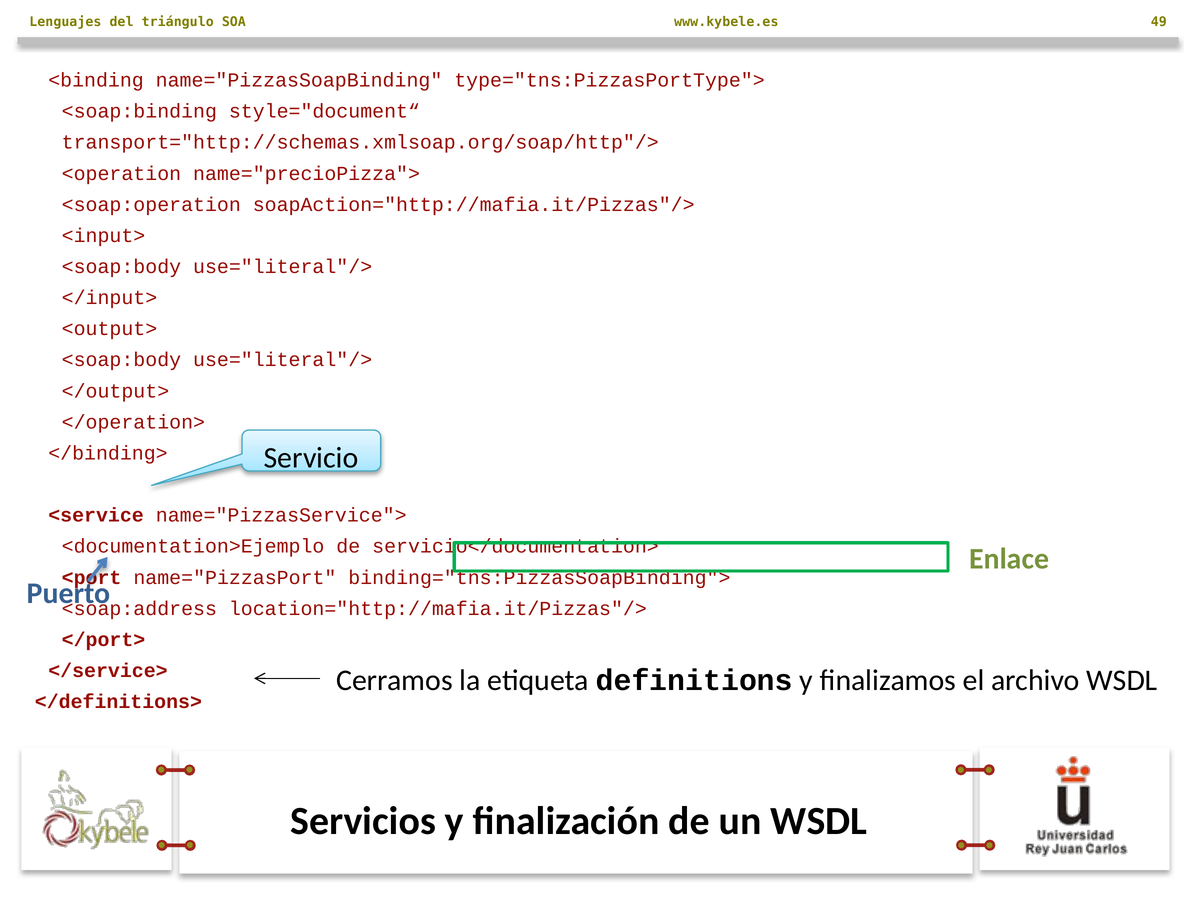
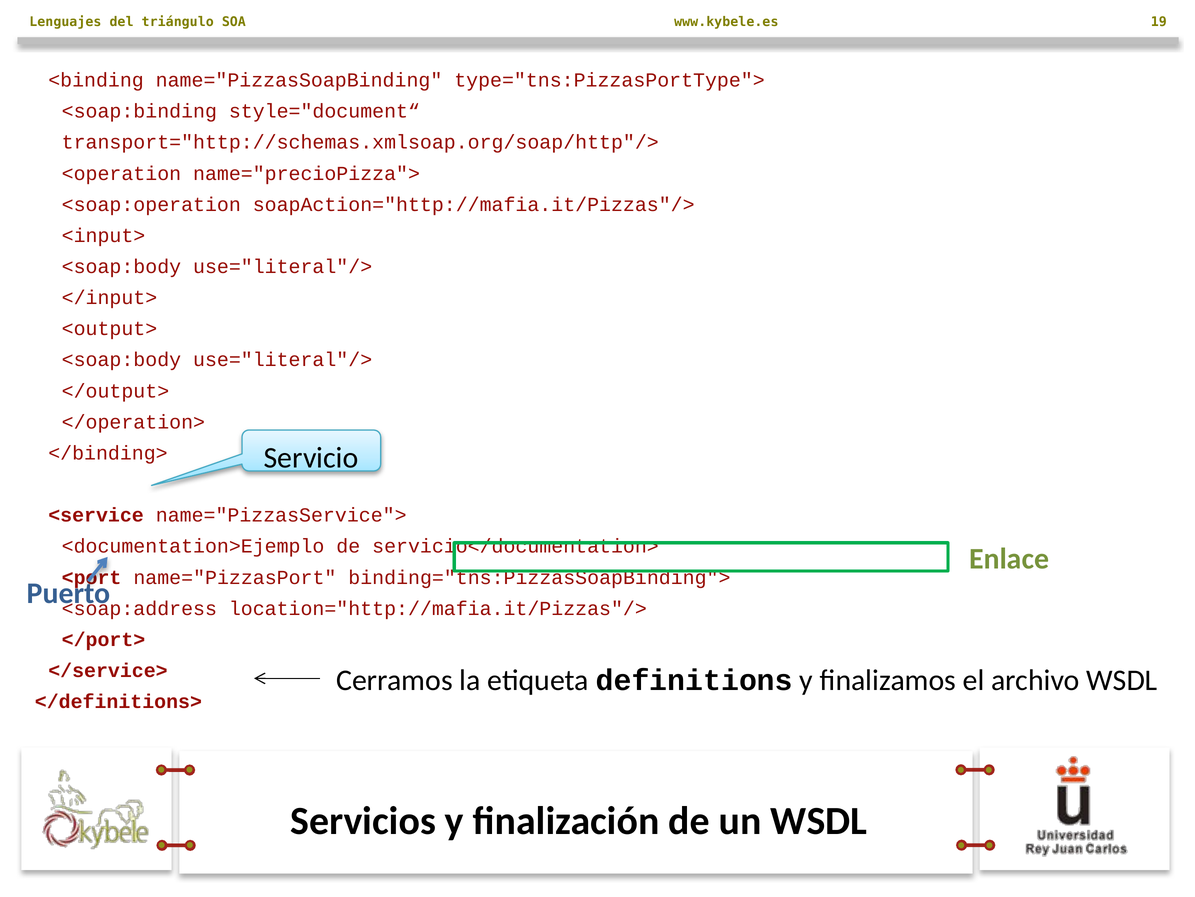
49: 49 -> 19
